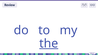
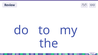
the underline: present -> none
